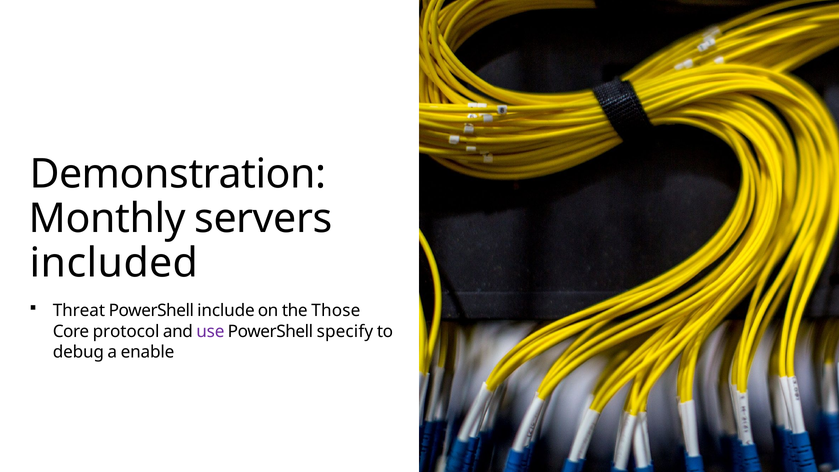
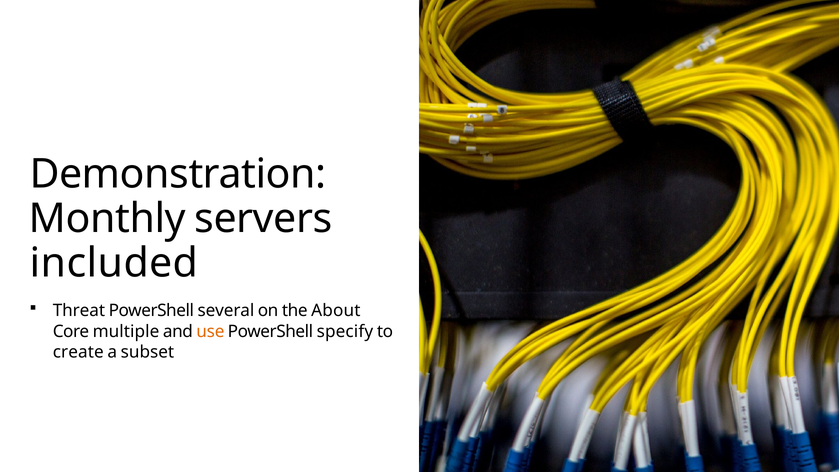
include: include -> several
Those: Those -> About
protocol: protocol -> multiple
use colour: purple -> orange
debug: debug -> create
enable: enable -> subset
